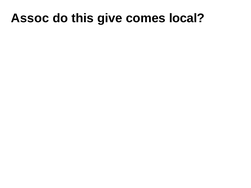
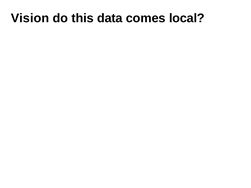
Assoc: Assoc -> Vision
give: give -> data
